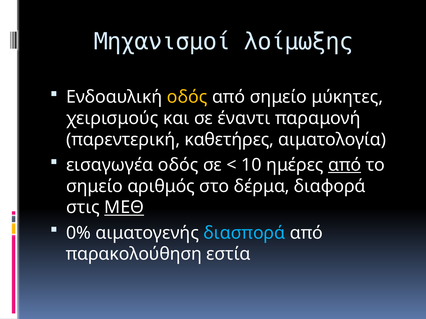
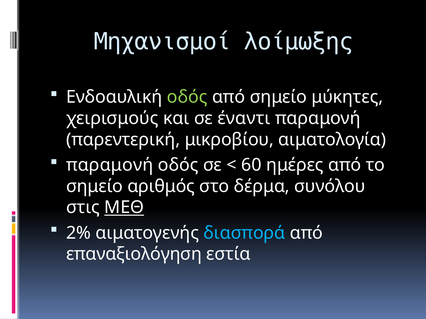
οδός at (187, 97) colour: yellow -> light green
καθετήρες: καθετήρες -> μικροβίου
εισαγωγέα at (110, 165): εισαγωγέα -> παραμονή
10: 10 -> 60
από at (345, 165) underline: present -> none
διαφορά: διαφορά -> συνόλου
0%: 0% -> 2%
παρακολούθηση: παρακολούθηση -> επαναξιολόγηση
